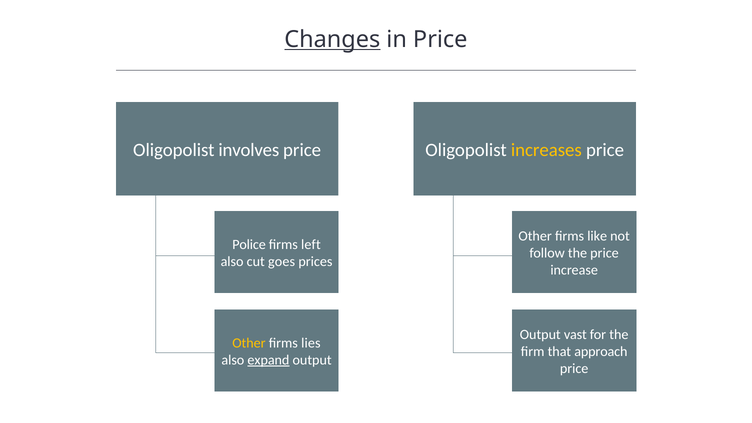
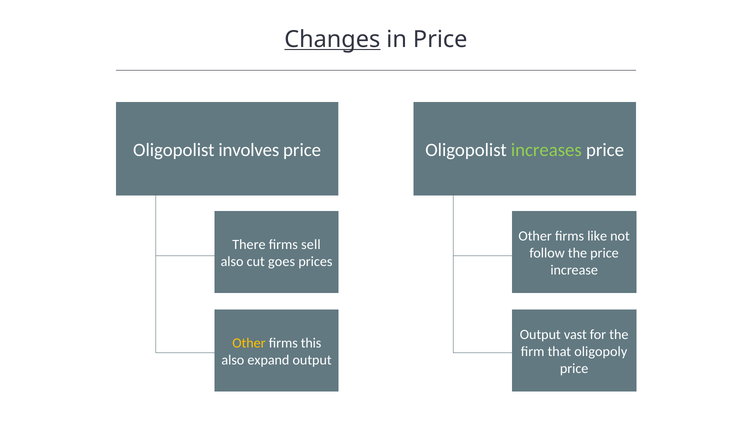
increases colour: yellow -> light green
Police: Police -> There
left: left -> sell
lies: lies -> this
approach: approach -> oligopoly
expand underline: present -> none
